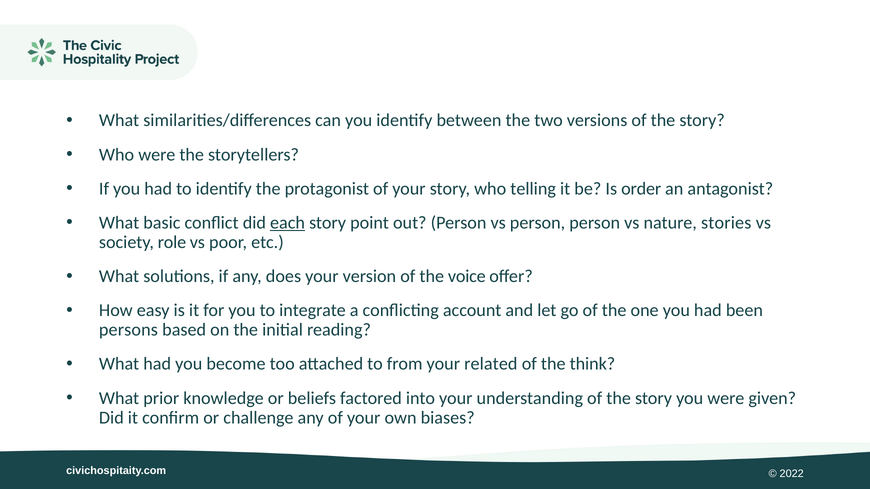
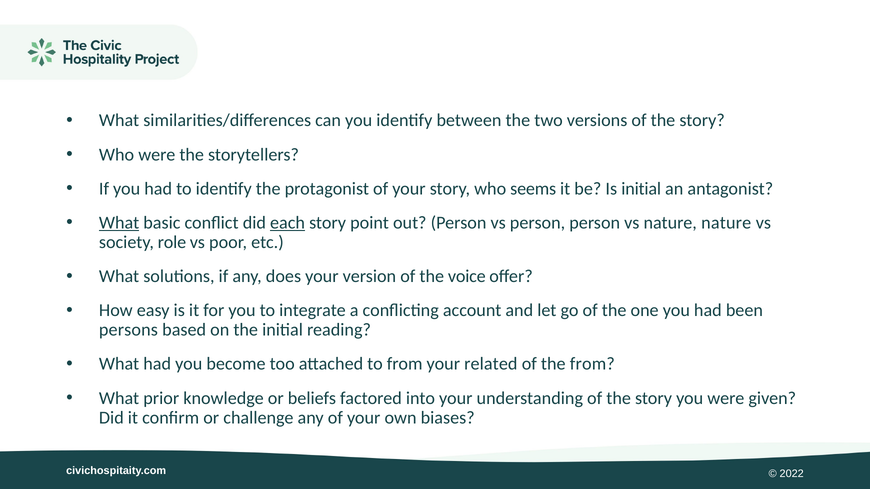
telling: telling -> seems
Is order: order -> initial
What at (119, 223) underline: none -> present
nature stories: stories -> nature
the think: think -> from
